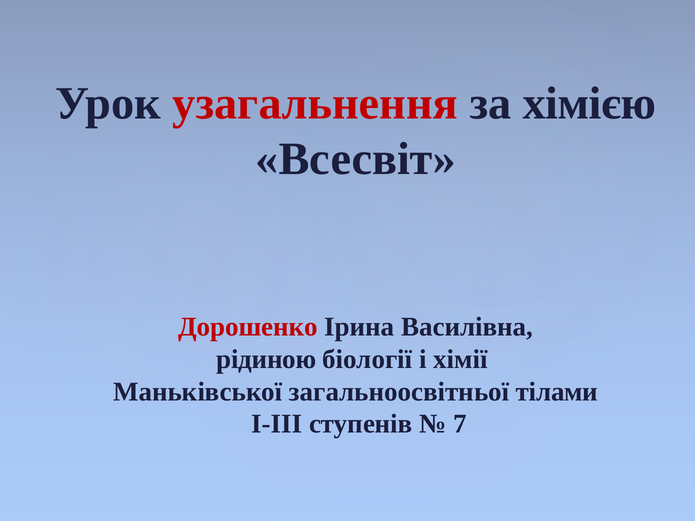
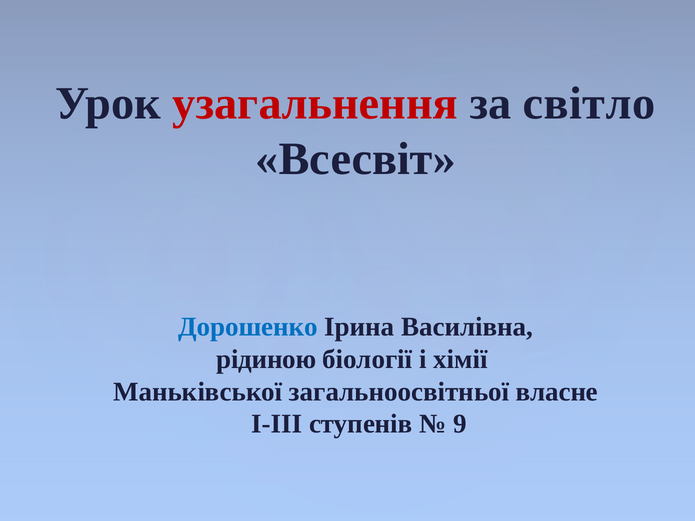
хімією: хімією -> світло
Дорошенко colour: red -> blue
тілами: тілами -> власне
7: 7 -> 9
